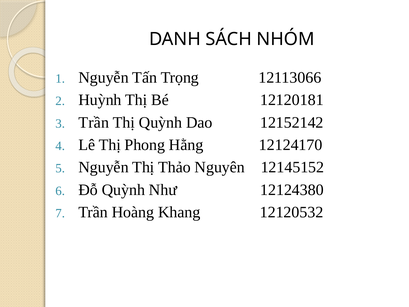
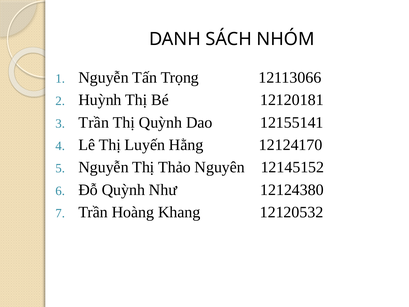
12152142: 12152142 -> 12155141
Phong: Phong -> Luyến
